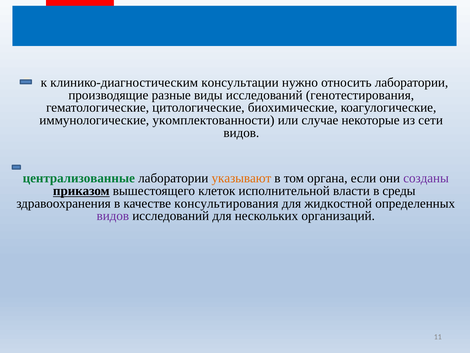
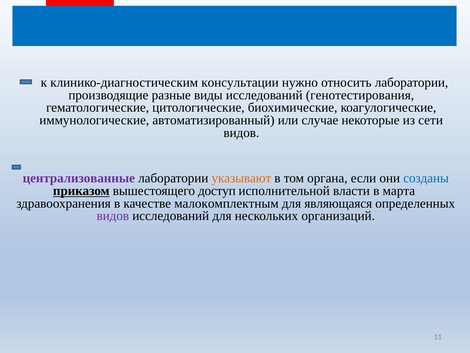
укомплектованности: укомплектованности -> автоматизированный
централизованные colour: green -> purple
созданы colour: purple -> blue
клеток: клеток -> доступ
среды: среды -> марта
консультирования: консультирования -> малокомплектным
жидкостной: жидкостной -> являющаяся
